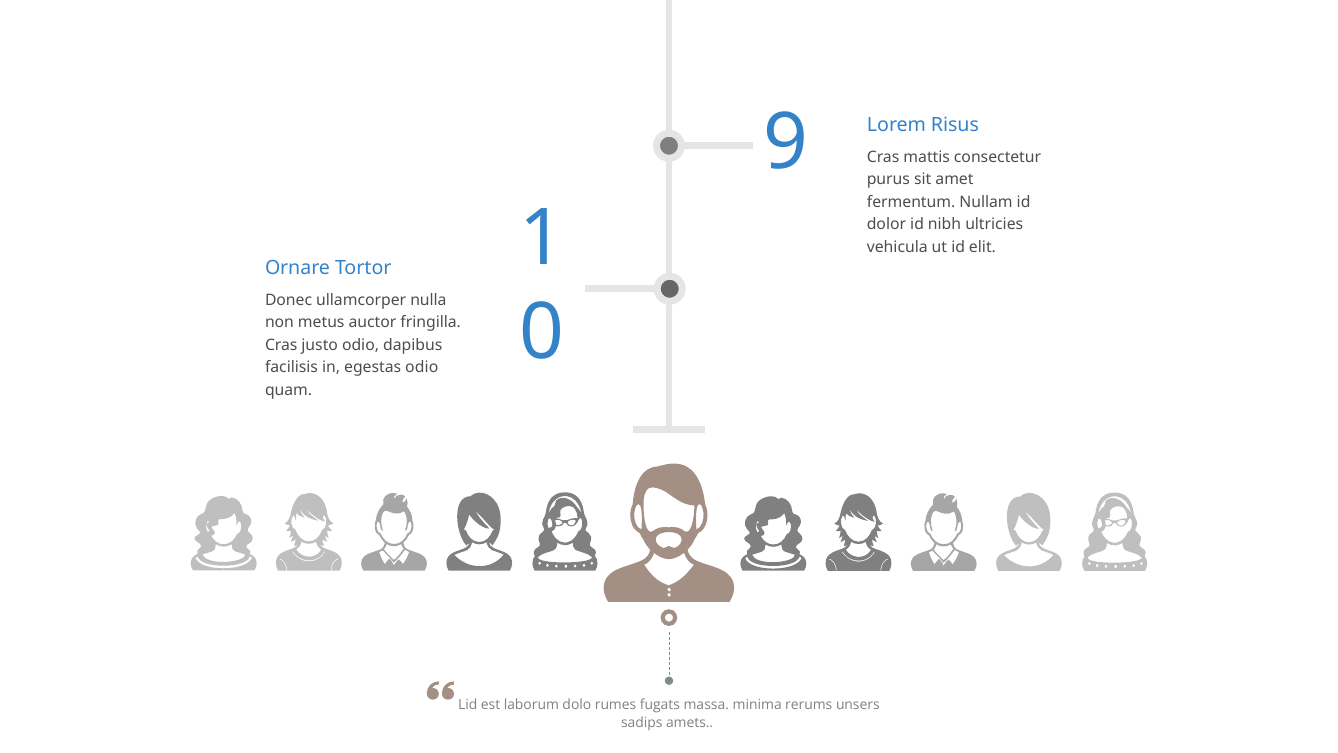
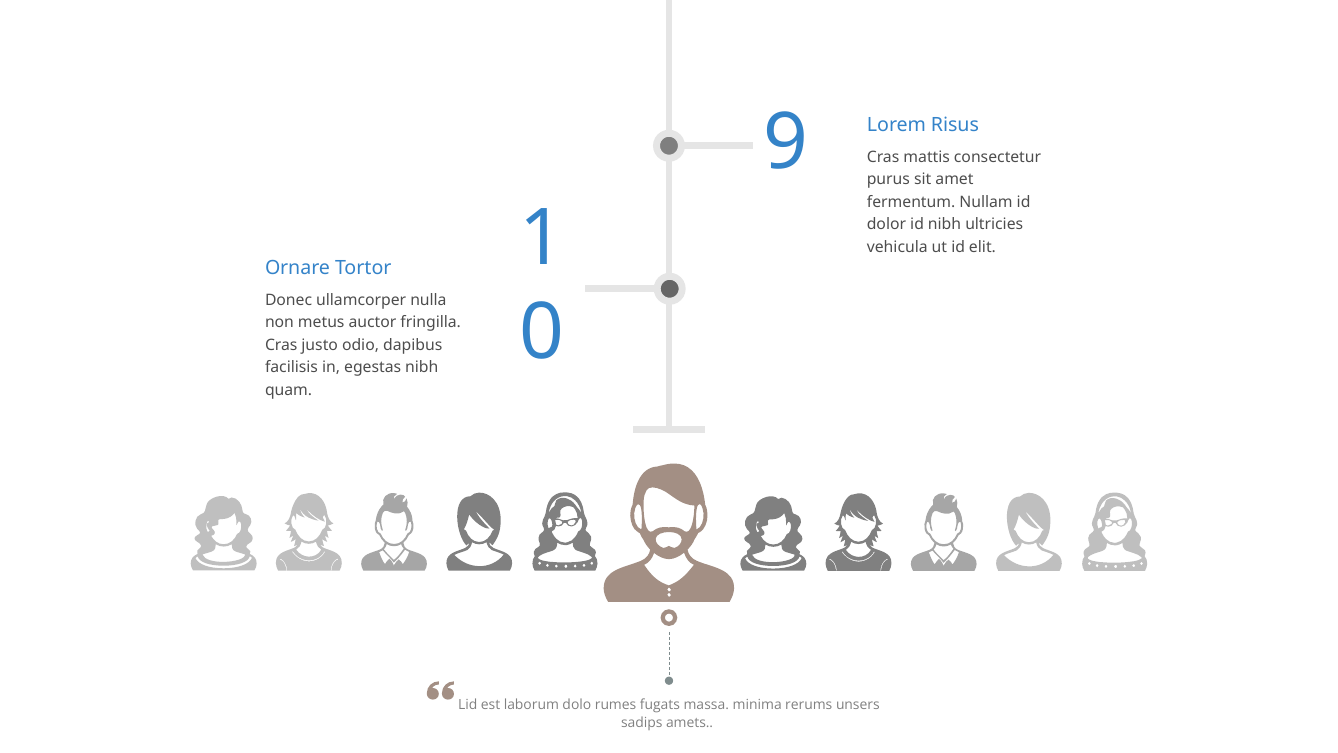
egestas odio: odio -> nibh
